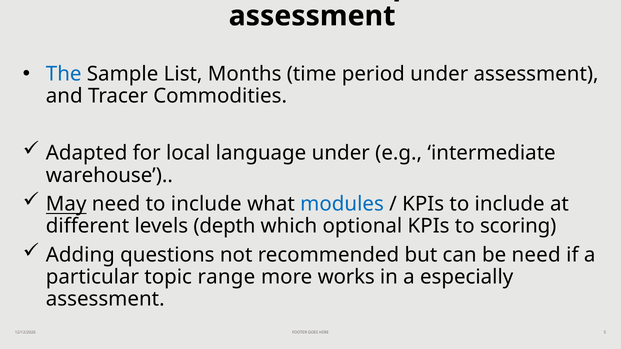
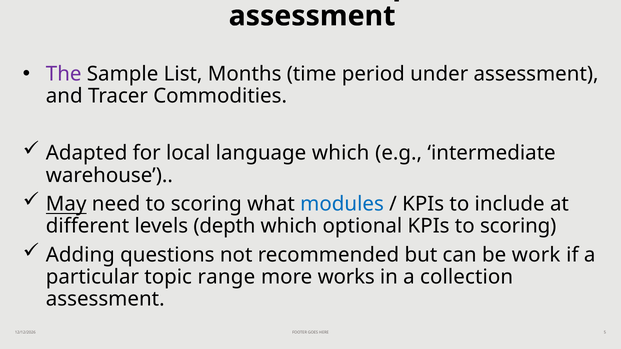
The colour: blue -> purple
language under: under -> which
need to include: include -> scoring
be need: need -> work
especially: especially -> collection
